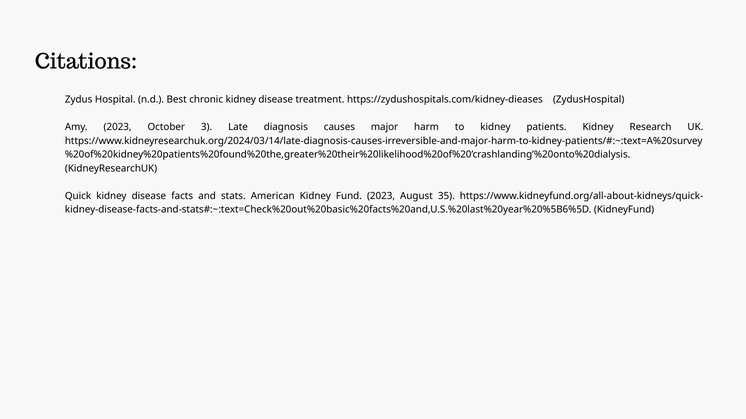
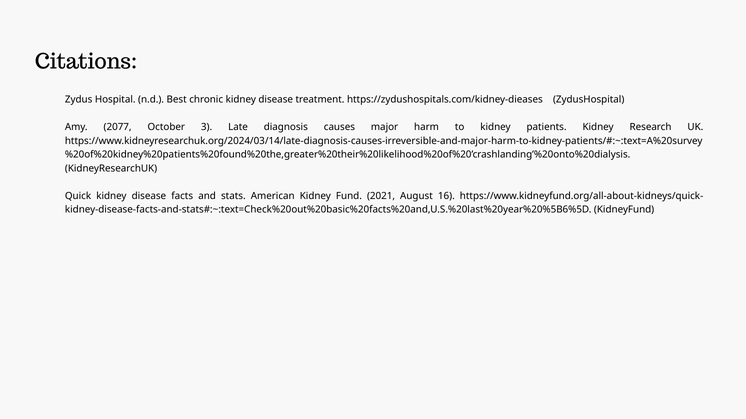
Amy 2023: 2023 -> 2077
Fund 2023: 2023 -> 2021
35: 35 -> 16
